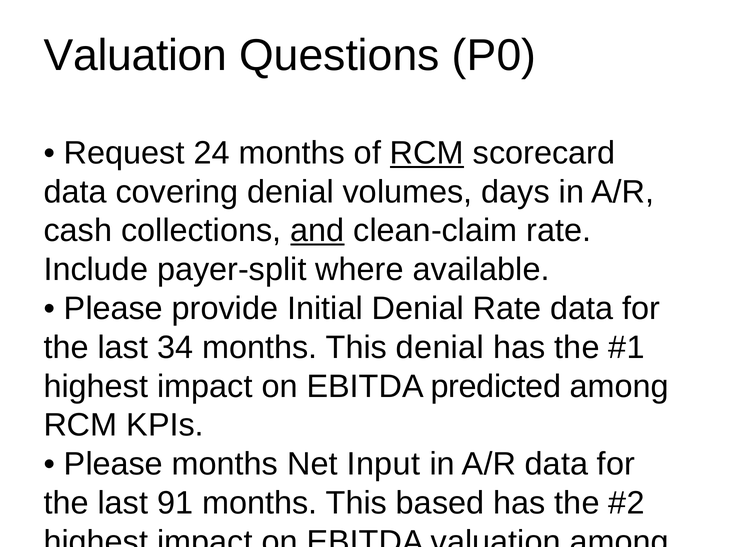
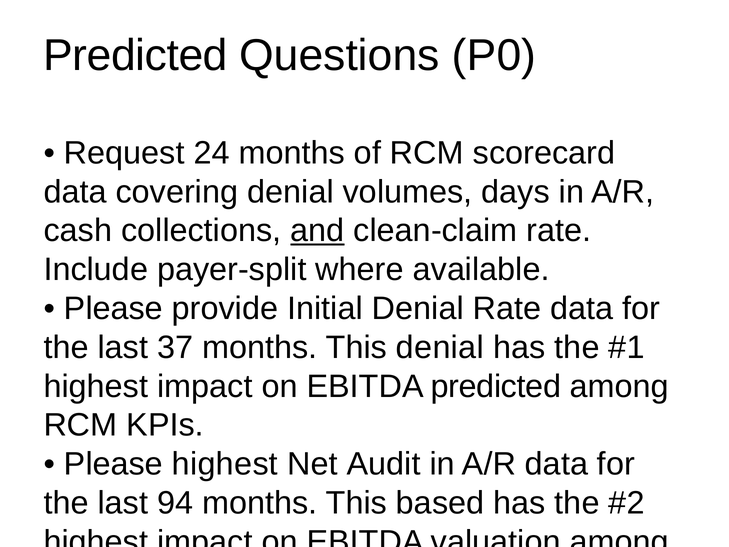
Valuation at (135, 55): Valuation -> Predicted
RCM at (427, 153) underline: present -> none
34: 34 -> 37
Please months: months -> highest
Input: Input -> Audit
91: 91 -> 94
